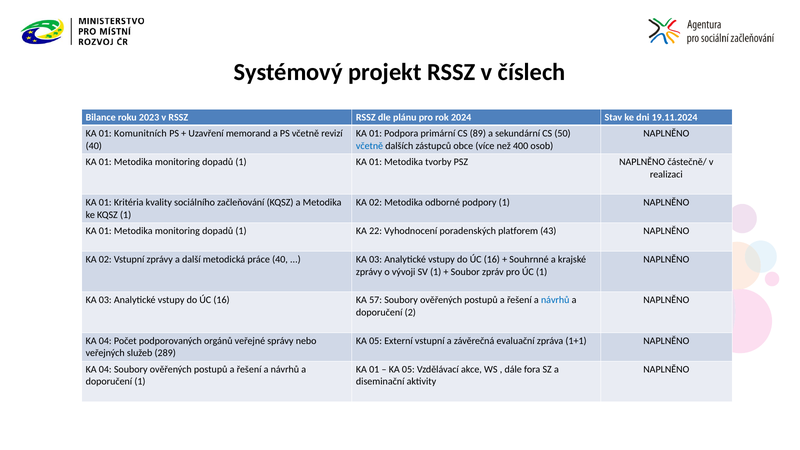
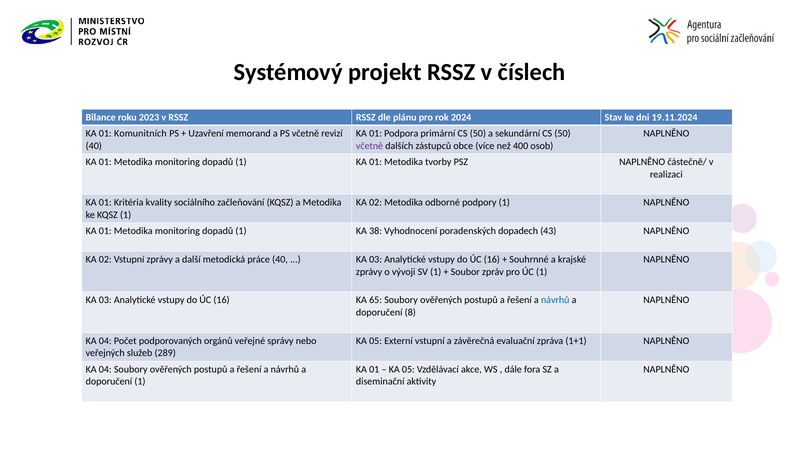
primární CS 89: 89 -> 50
včetně at (370, 146) colour: blue -> purple
22: 22 -> 38
platforem: platforem -> dopadech
57: 57 -> 65
2: 2 -> 8
